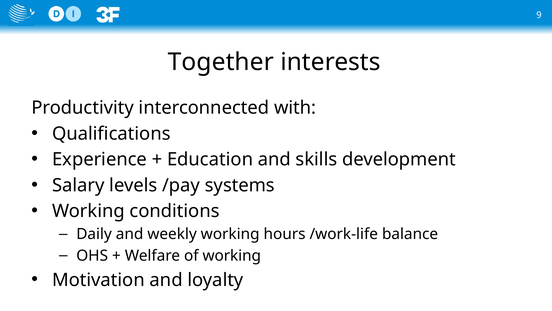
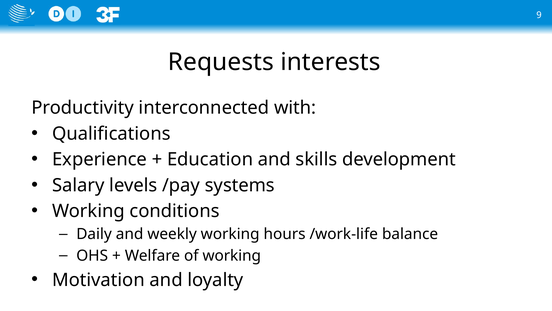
Together: Together -> Requests
